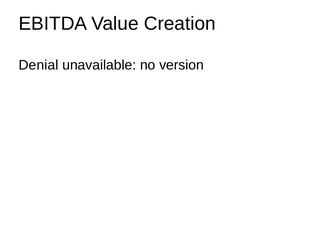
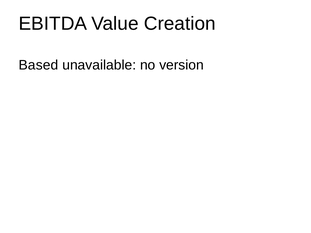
Denial: Denial -> Based
